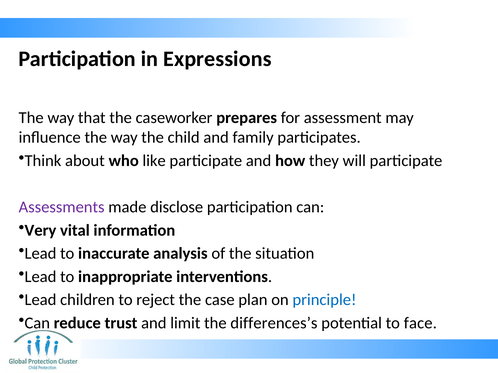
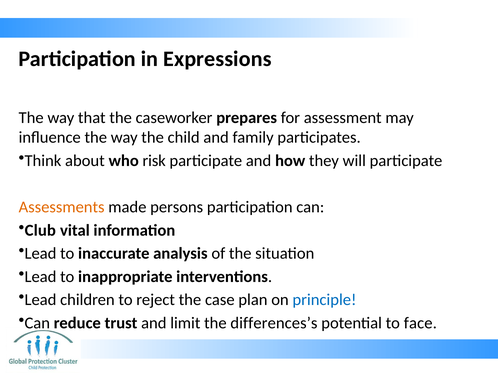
like: like -> risk
Assessments colour: purple -> orange
disclose: disclose -> persons
Very: Very -> Club
